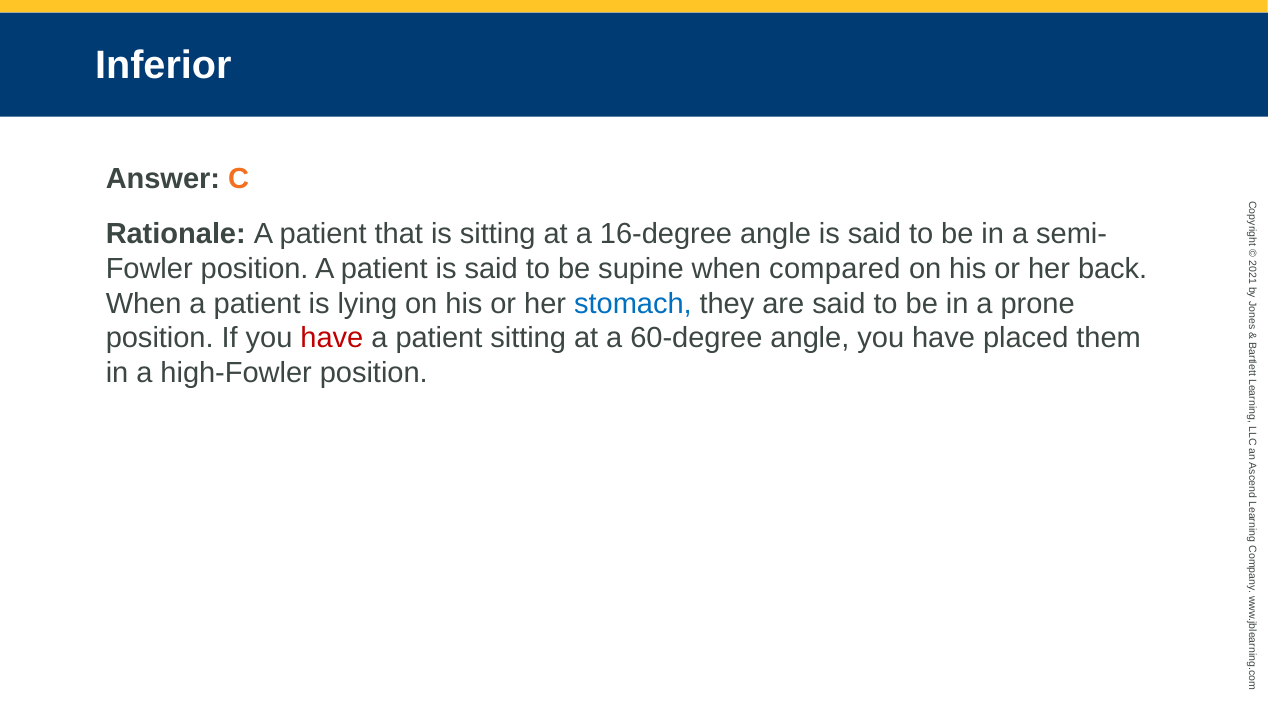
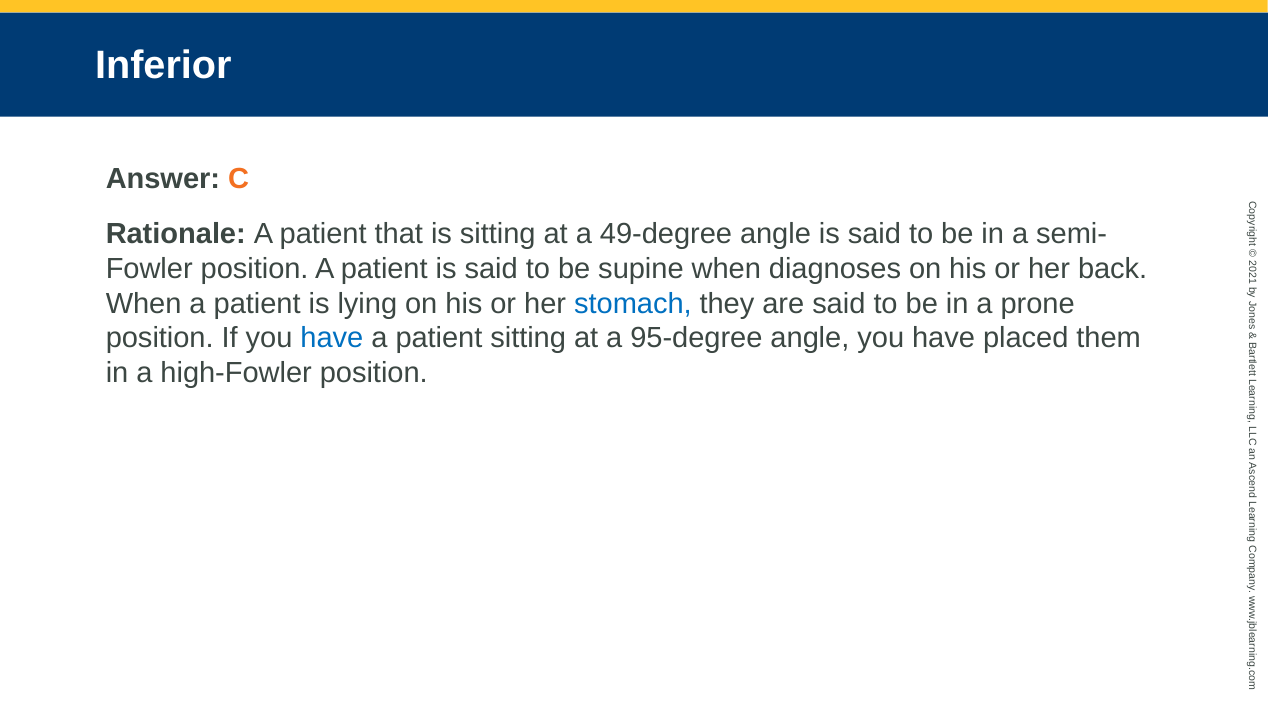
16-degree: 16-degree -> 49-degree
compared: compared -> diagnoses
have at (332, 338) colour: red -> blue
60-degree: 60-degree -> 95-degree
